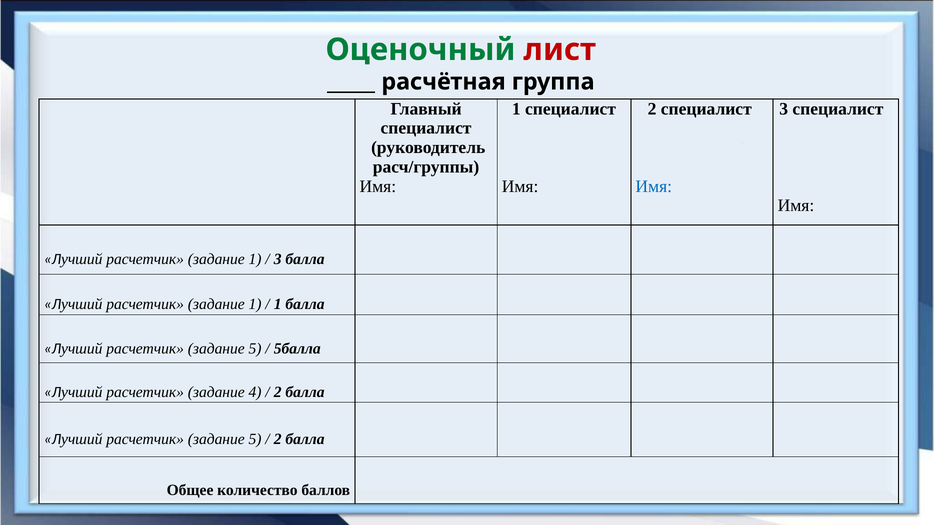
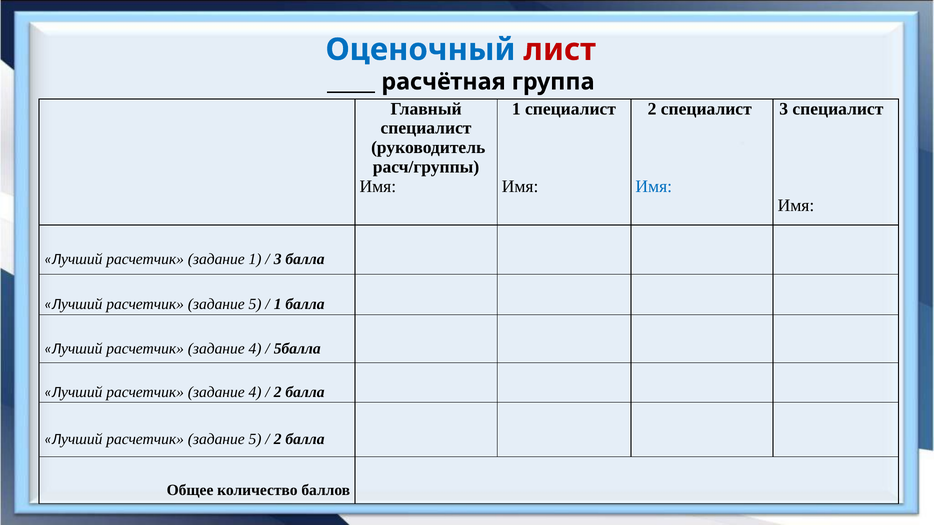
Оценочный colour: green -> blue
1 at (255, 304): 1 -> 5
5 at (255, 349): 5 -> 4
